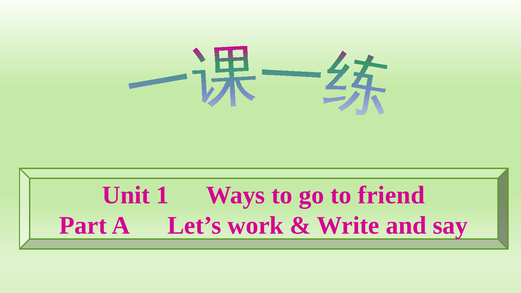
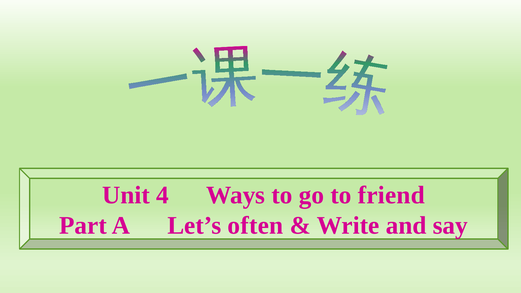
1: 1 -> 4
work: work -> often
